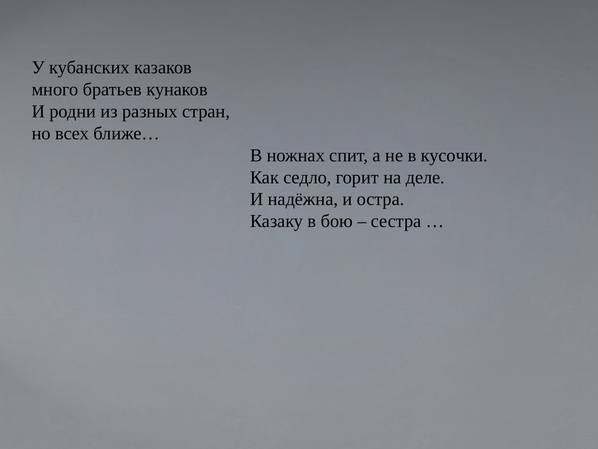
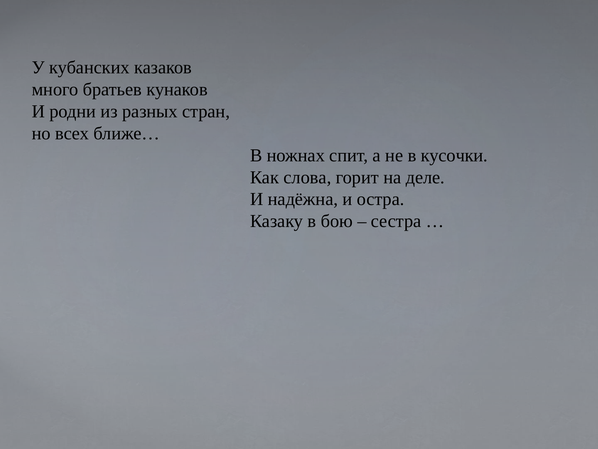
седло: седло -> слова
